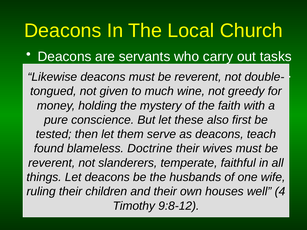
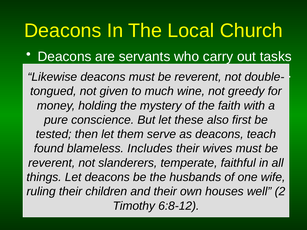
Doctrine: Doctrine -> Includes
4: 4 -> 2
9:8-12: 9:8-12 -> 6:8-12
